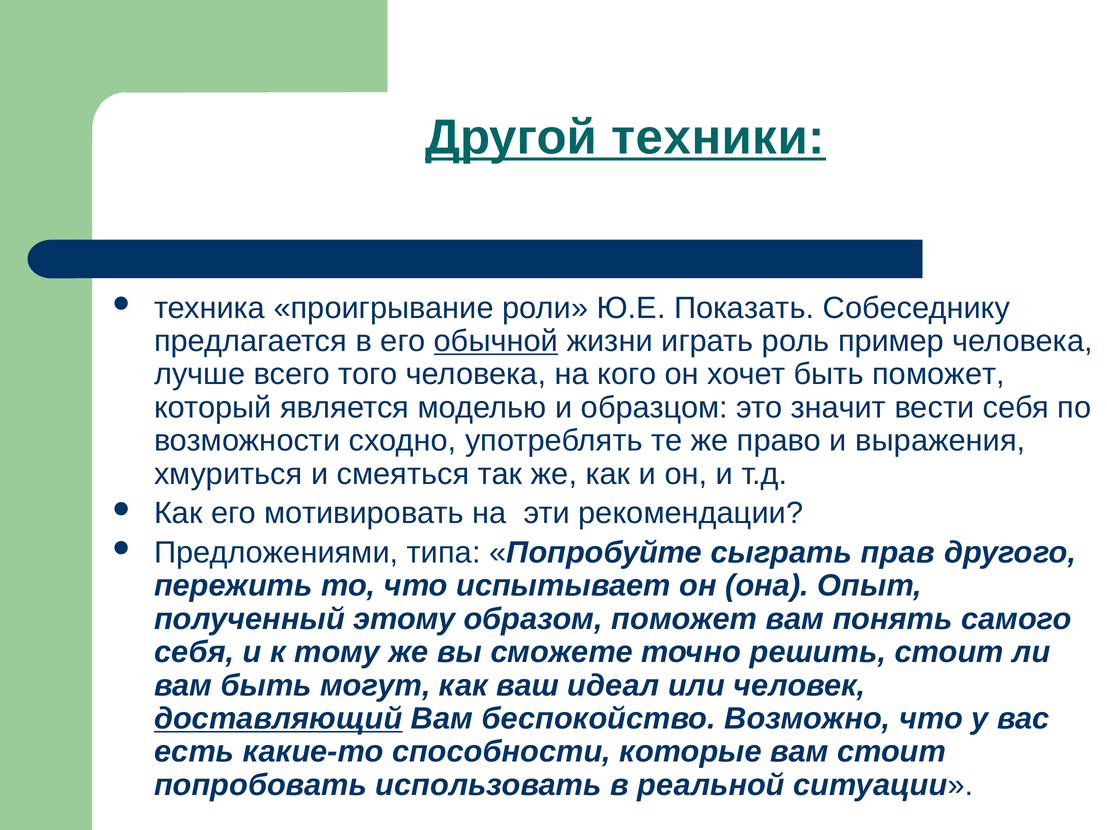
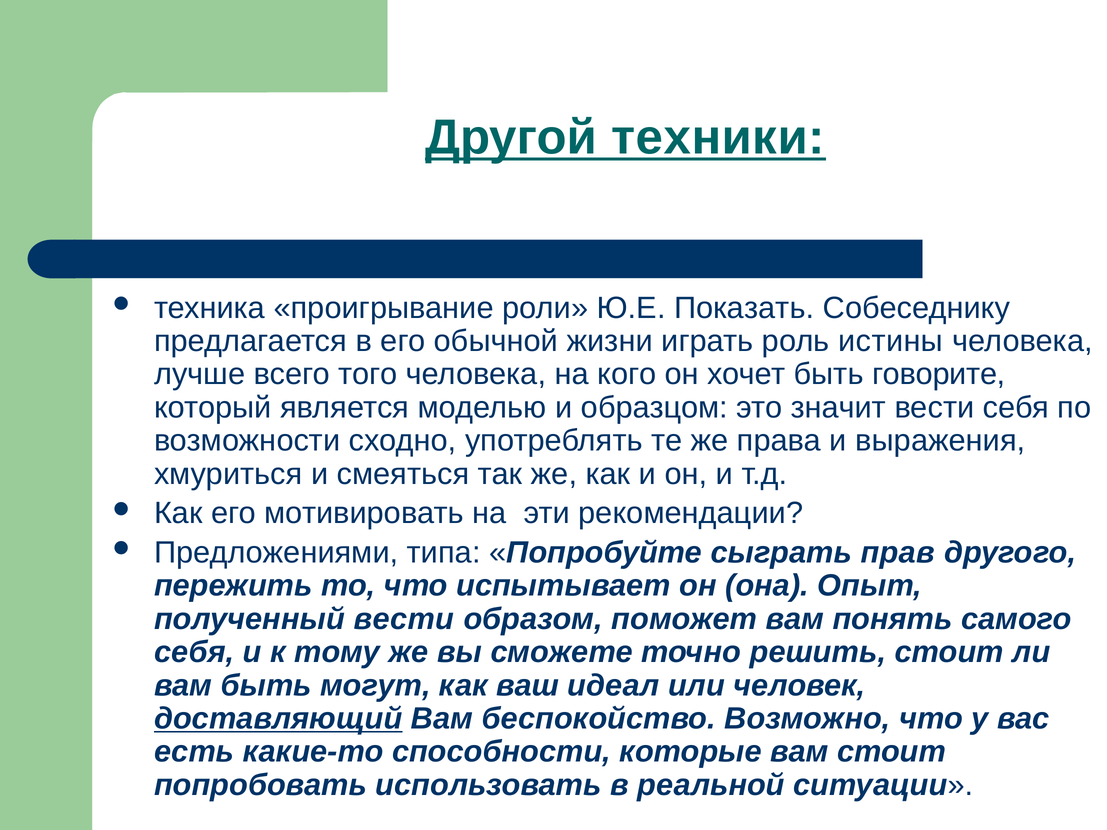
обычной underline: present -> none
пример: пример -> истины
быть поможет: поможет -> говорите
право: право -> права
полученный этому: этому -> вести
